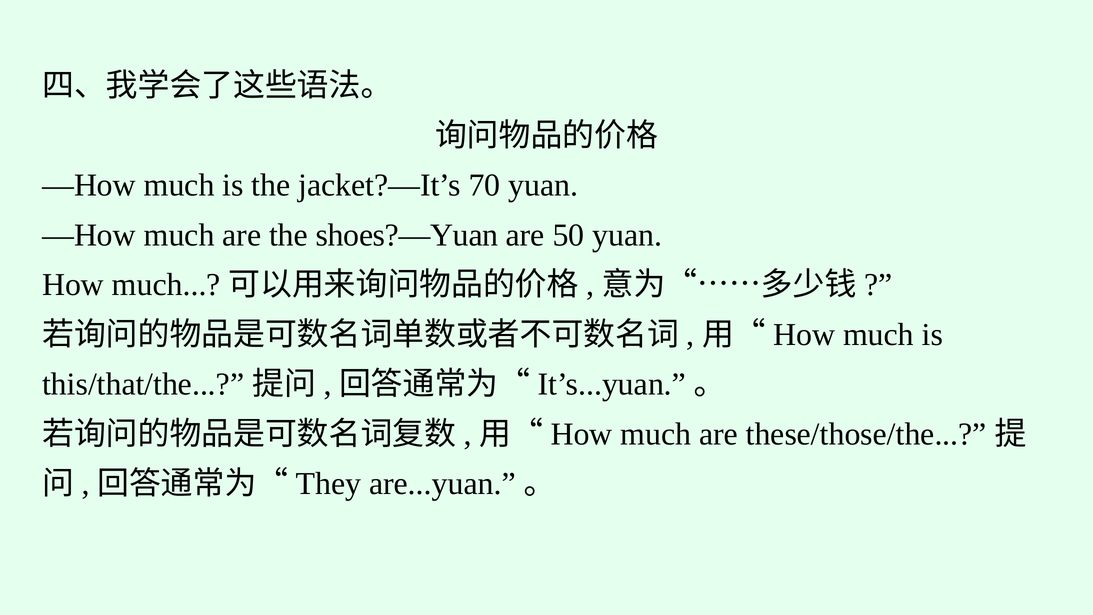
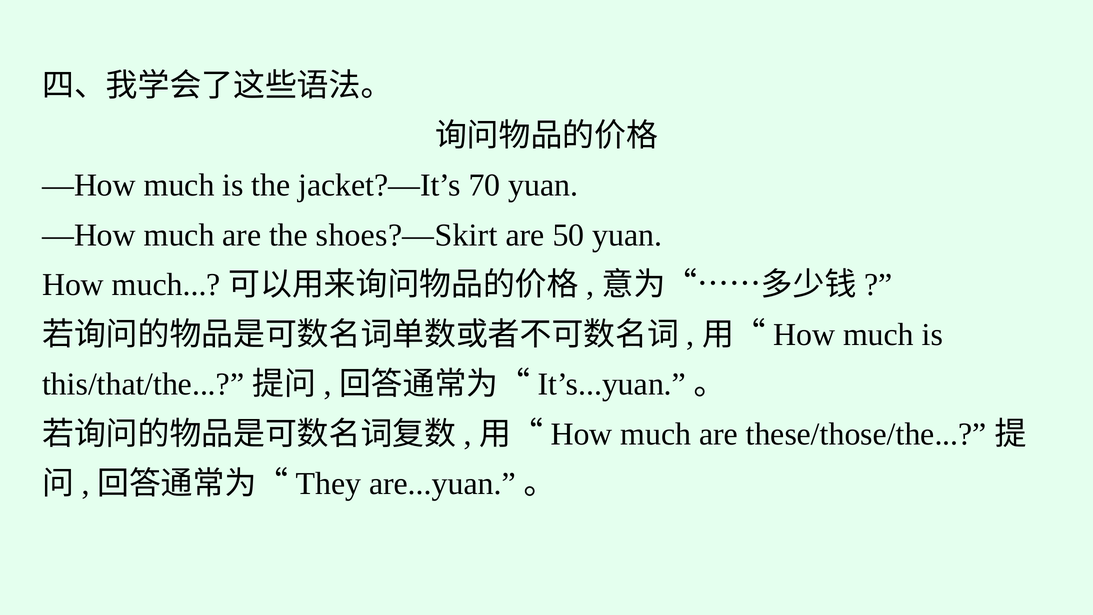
shoes?—Yuan: shoes?—Yuan -> shoes?—Skirt
